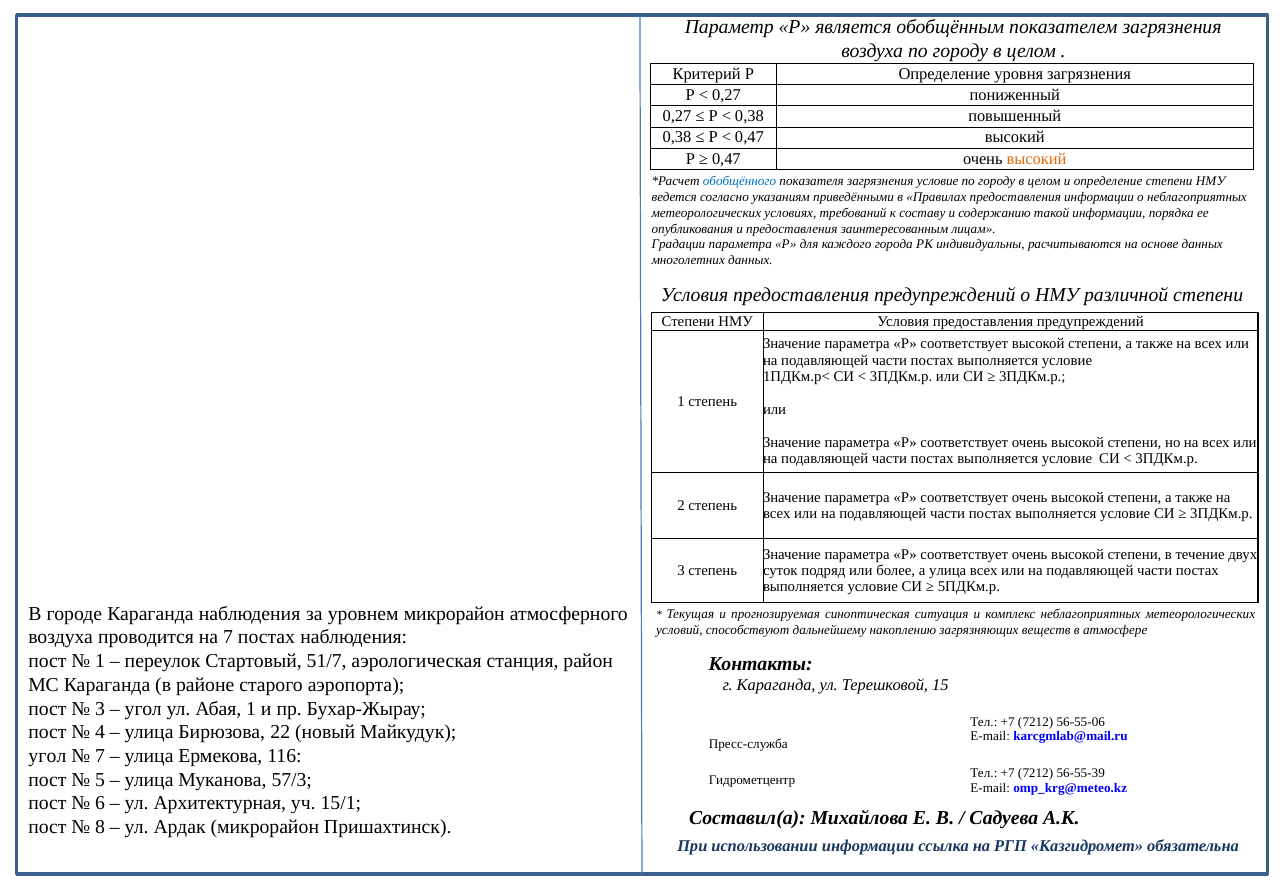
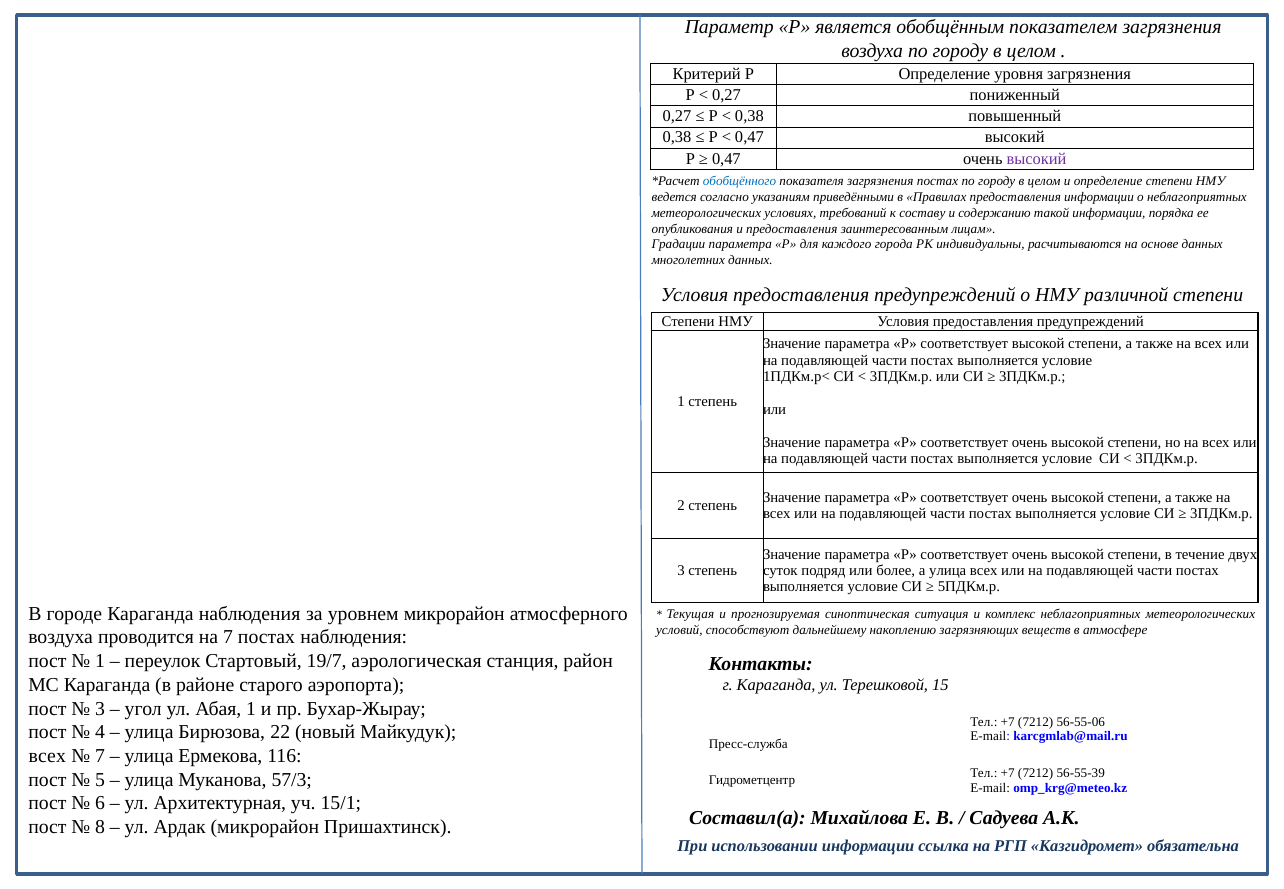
высокий at (1036, 159) colour: orange -> purple
загрязнения условие: условие -> постах
51/7: 51/7 -> 19/7
угол at (47, 756): угол -> всех
